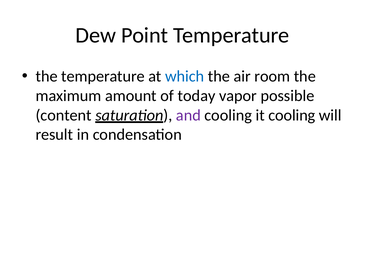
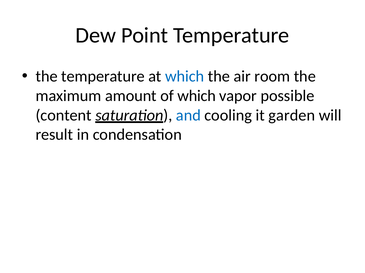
of today: today -> which
and colour: purple -> blue
it cooling: cooling -> garden
